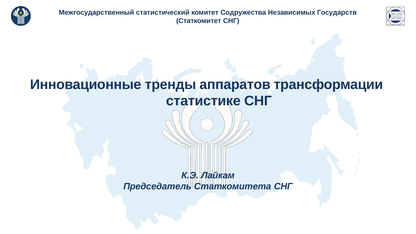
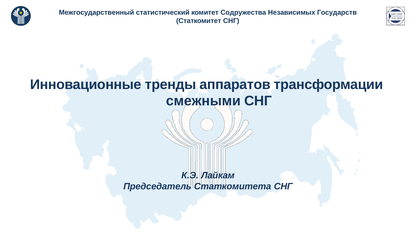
статистике: статистике -> смежными
